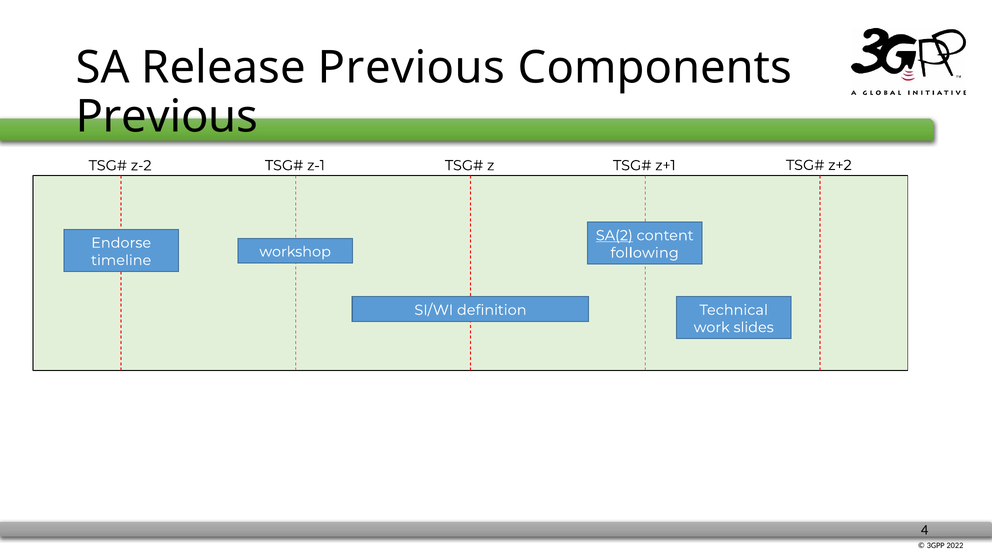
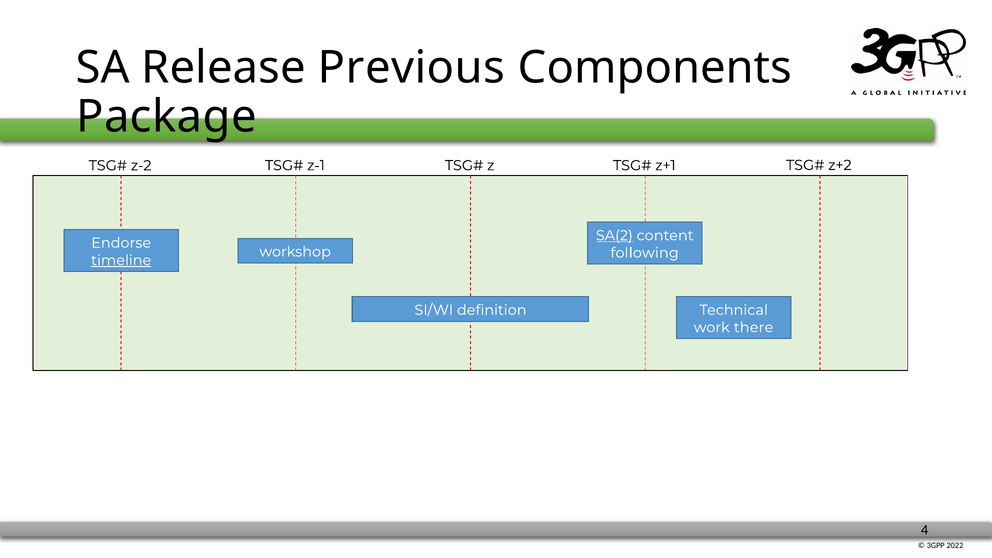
Previous at (167, 117): Previous -> Package
timeline underline: none -> present
slides: slides -> there
